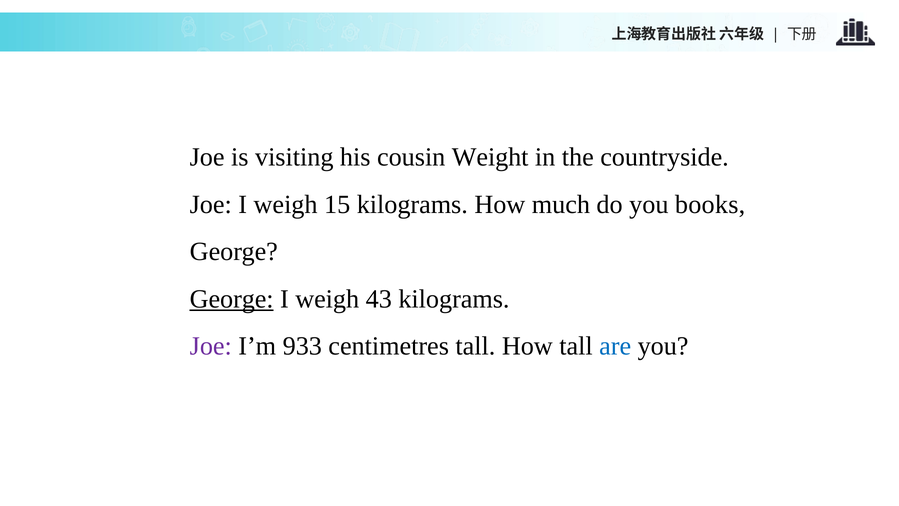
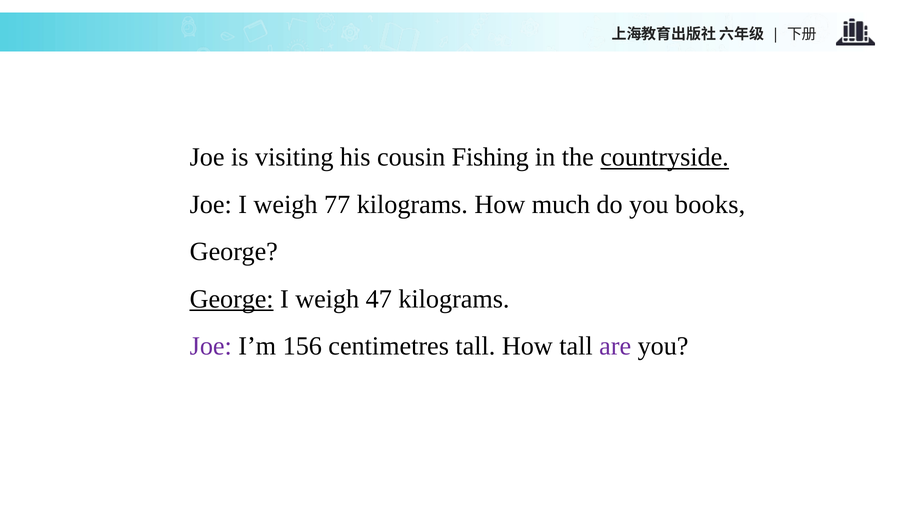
Weight: Weight -> Fishing
countryside underline: none -> present
15: 15 -> 77
43: 43 -> 47
933: 933 -> 156
are colour: blue -> purple
